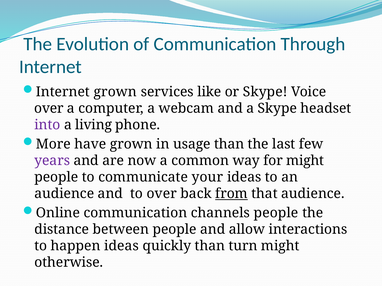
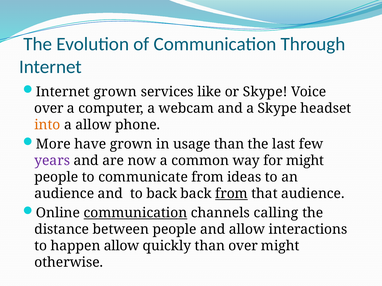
into colour: purple -> orange
a living: living -> allow
communicate your: your -> from
to over: over -> back
communication at (135, 213) underline: none -> present
channels people: people -> calling
happen ideas: ideas -> allow
than turn: turn -> over
